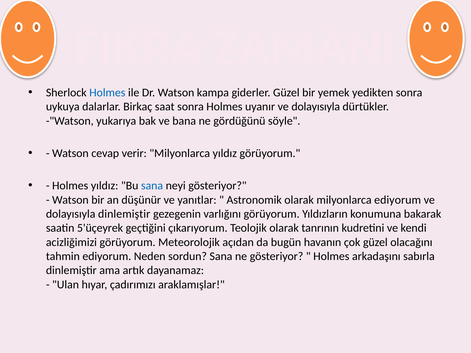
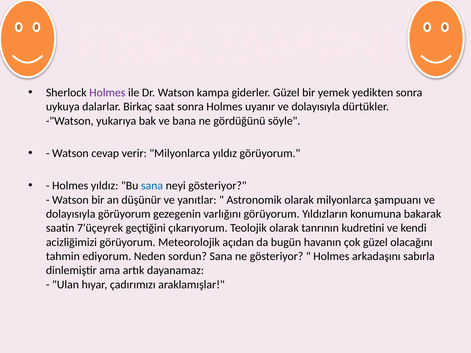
Holmes at (107, 93) colour: blue -> purple
milyonlarca ediyorum: ediyorum -> şampuanı
dolayısıyla dinlemiştir: dinlemiştir -> görüyorum
5'üçeyrek: 5'üçeyrek -> 7'üçeyrek
